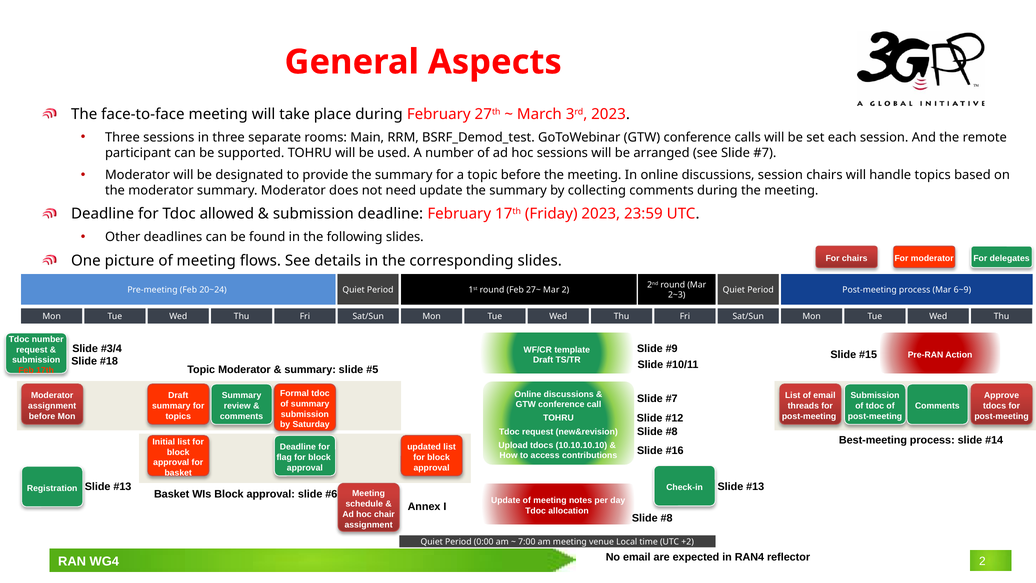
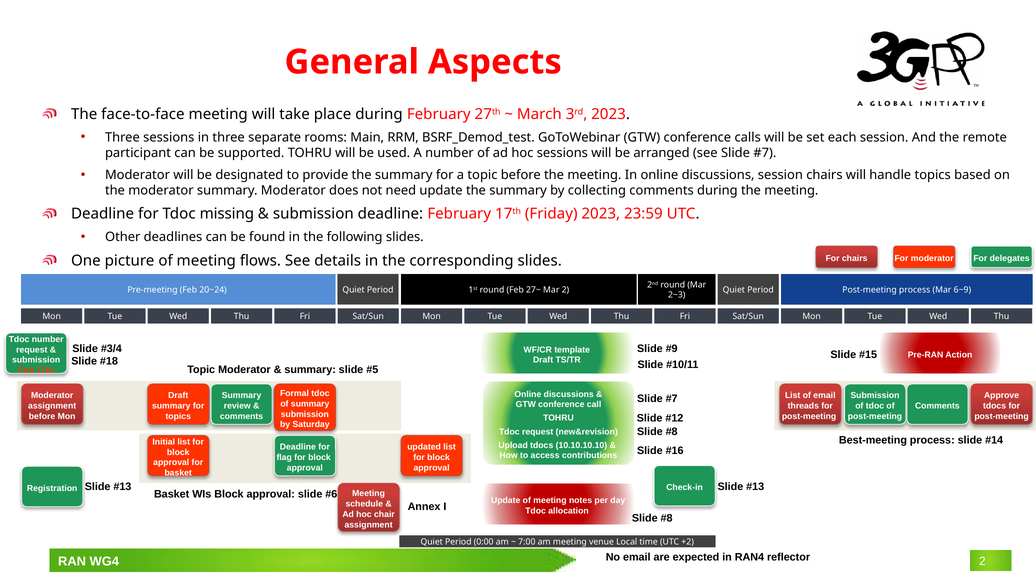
allowed: allowed -> missing
